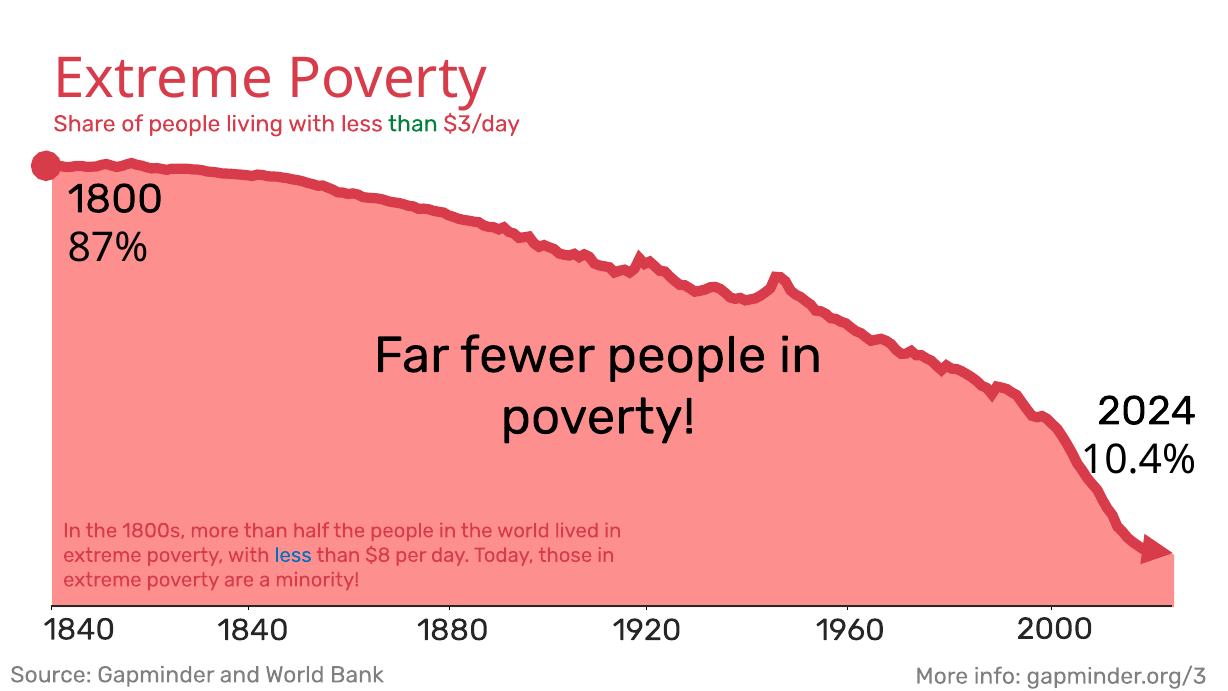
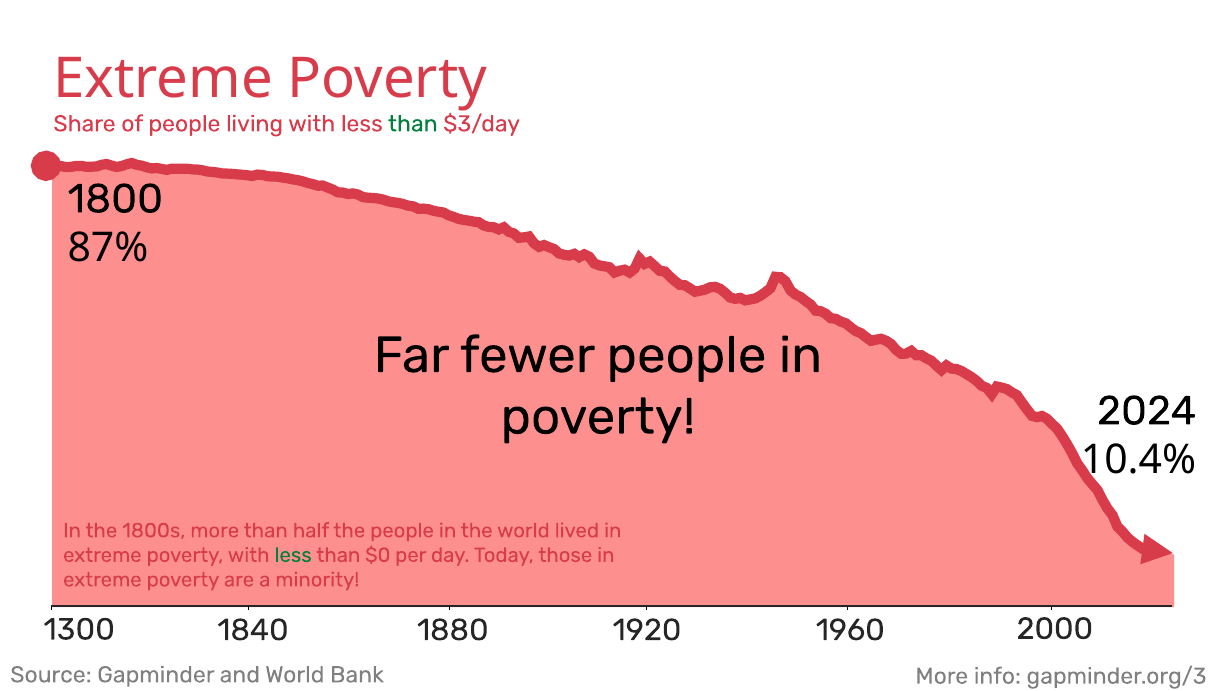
less at (293, 555) colour: blue -> green
$8: $8 -> $0
1840 at (79, 629): 1840 -> 1300
